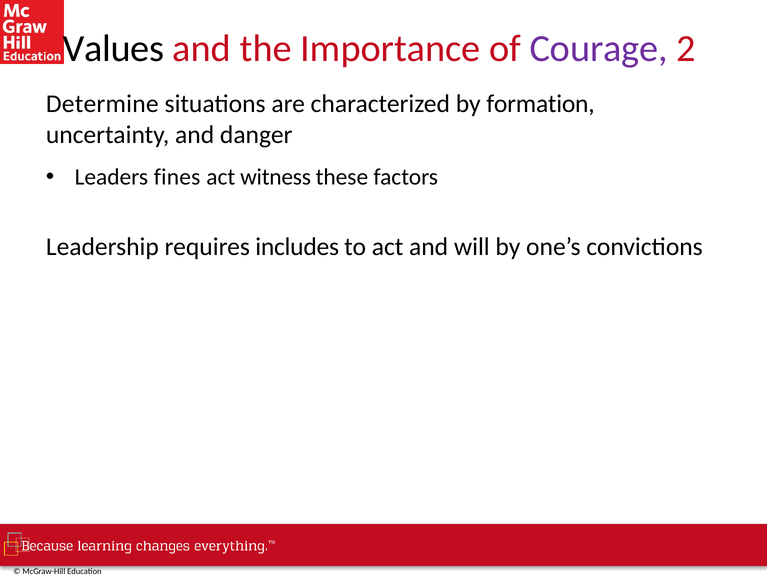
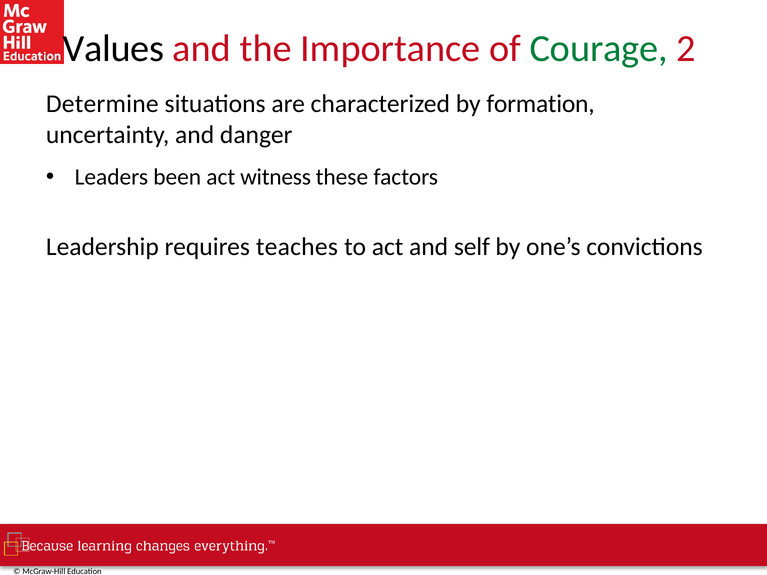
Courage colour: purple -> green
fines: fines -> been
includes: includes -> teaches
will: will -> self
